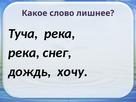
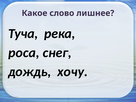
река at (24, 53): река -> роса
